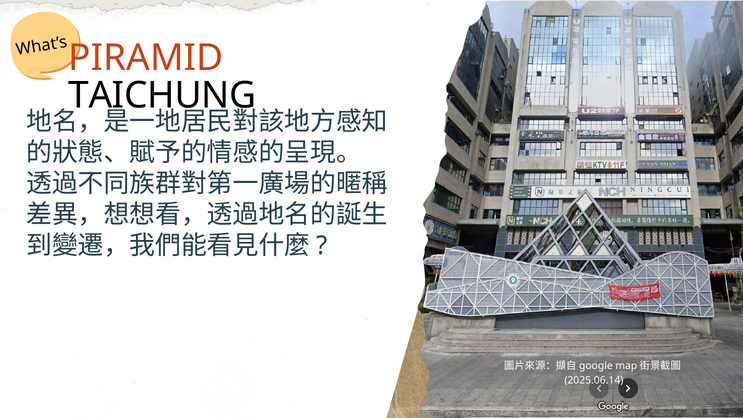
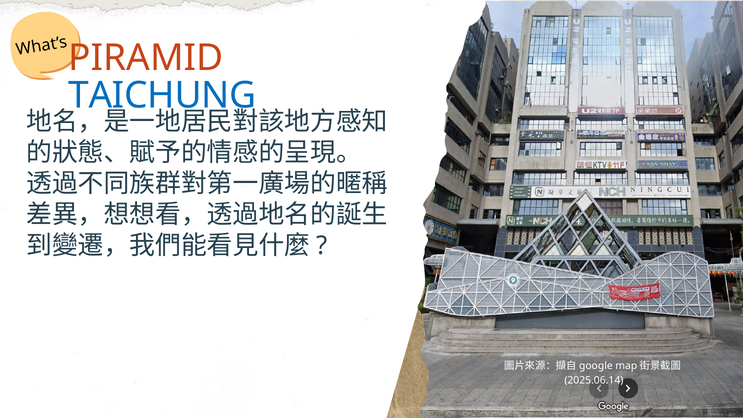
TAICHUNG colour: black -> blue
